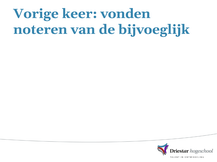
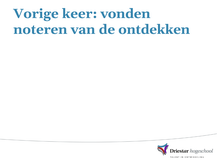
bijvoeglijk: bijvoeglijk -> ontdekken
